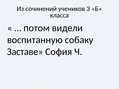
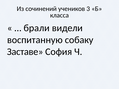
потом: потом -> брали
